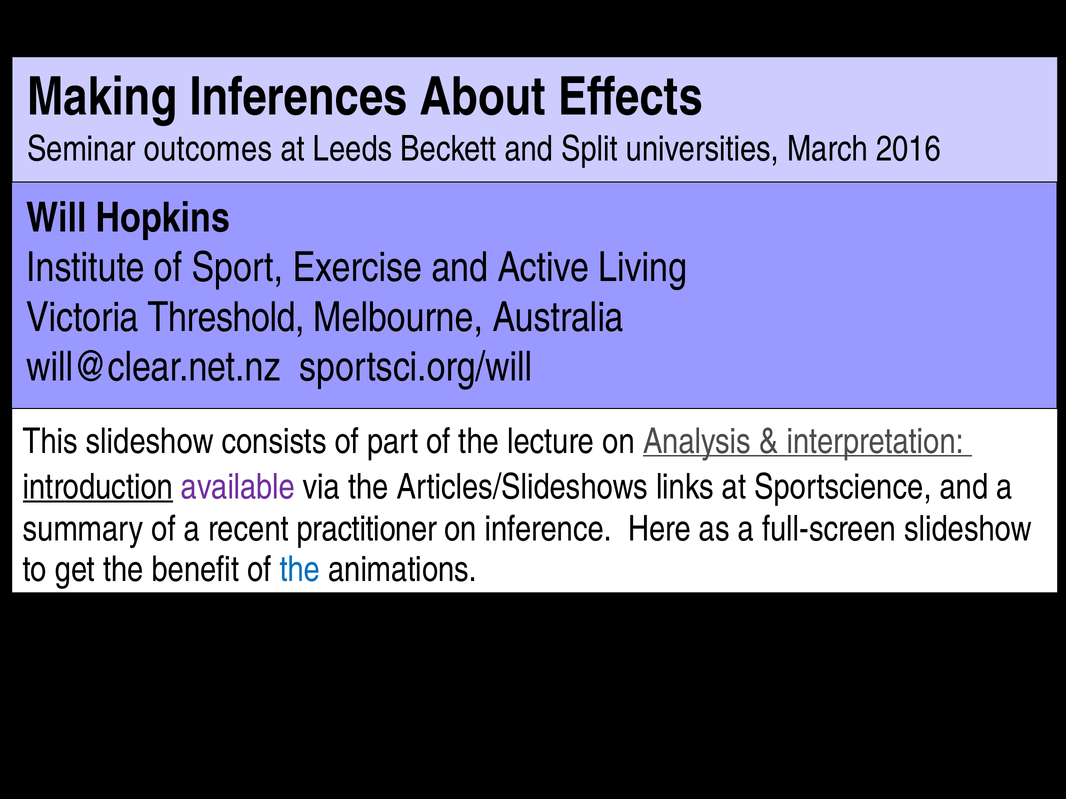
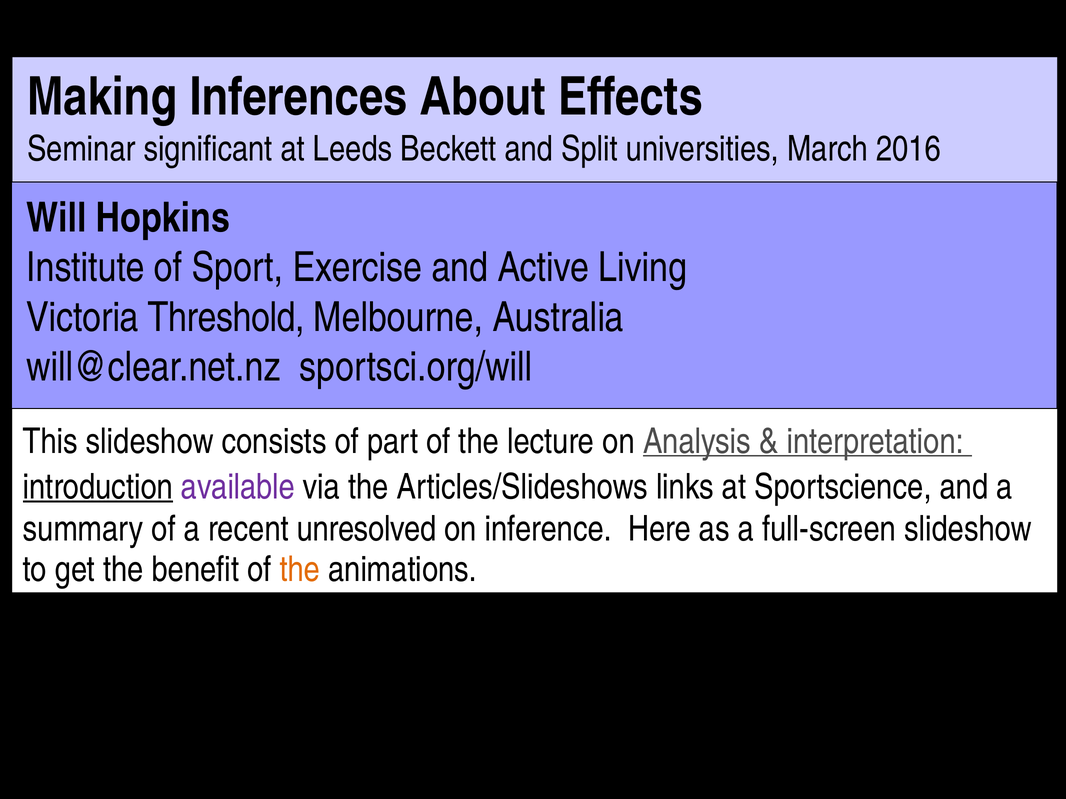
outcomes: outcomes -> significant
practitioner: practitioner -> unresolved
the at (300, 570) colour: blue -> orange
